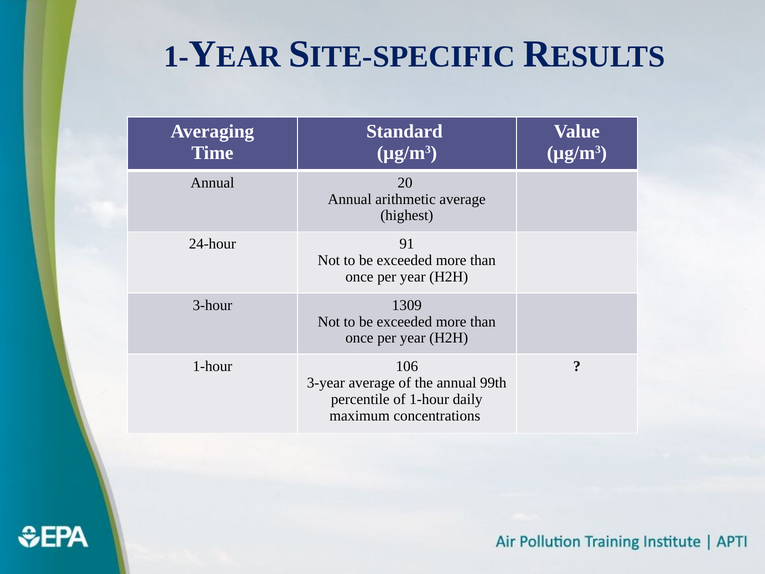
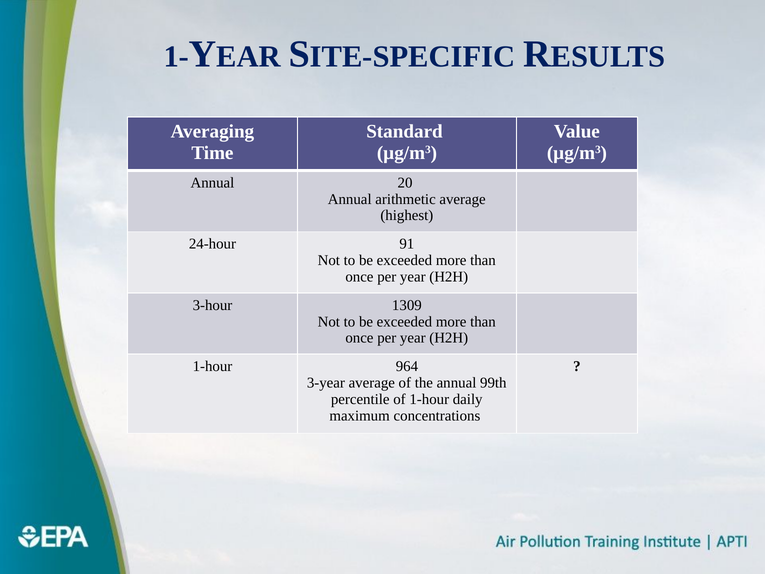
106: 106 -> 964
